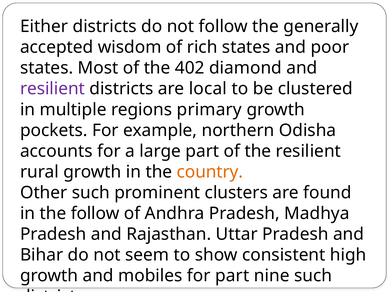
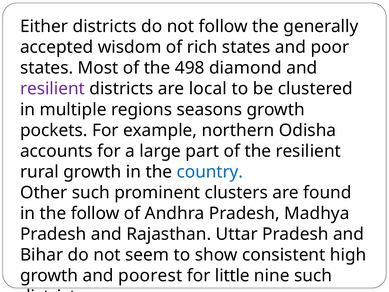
402: 402 -> 498
primary: primary -> seasons
country colour: orange -> blue
mobiles: mobiles -> poorest
for part: part -> little
